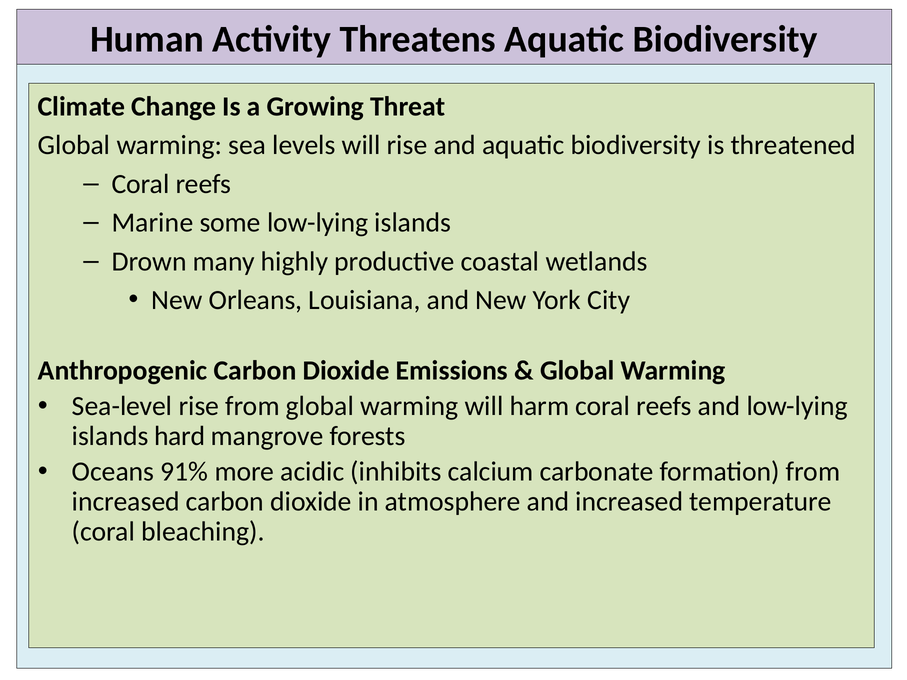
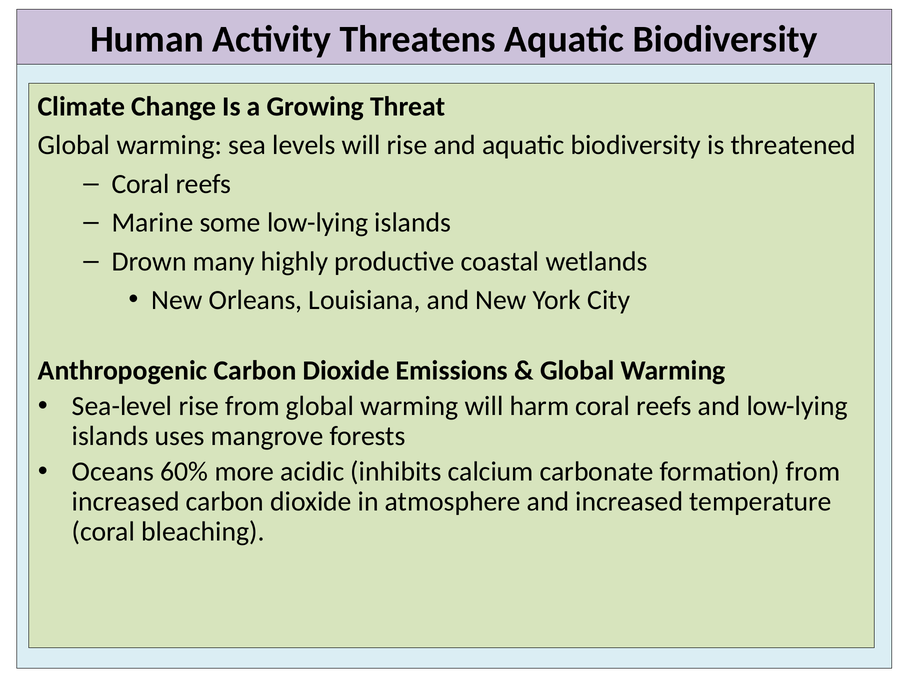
hard: hard -> uses
91%: 91% -> 60%
